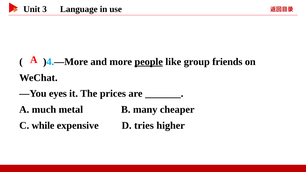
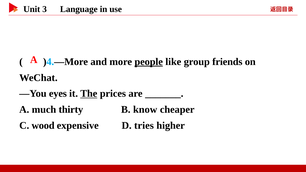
The underline: none -> present
metal: metal -> thirty
many: many -> know
while: while -> wood
